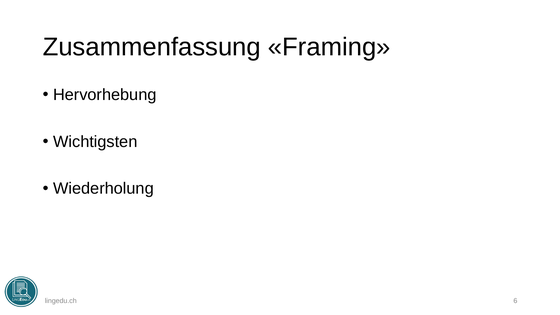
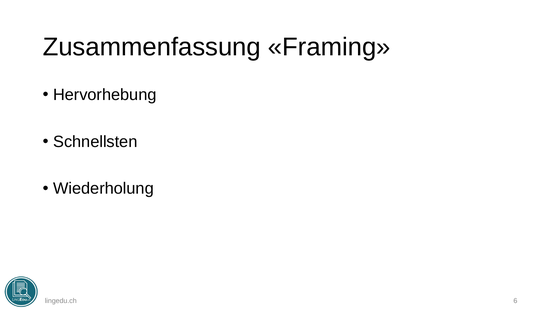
Wichtigsten: Wichtigsten -> Schnellsten
